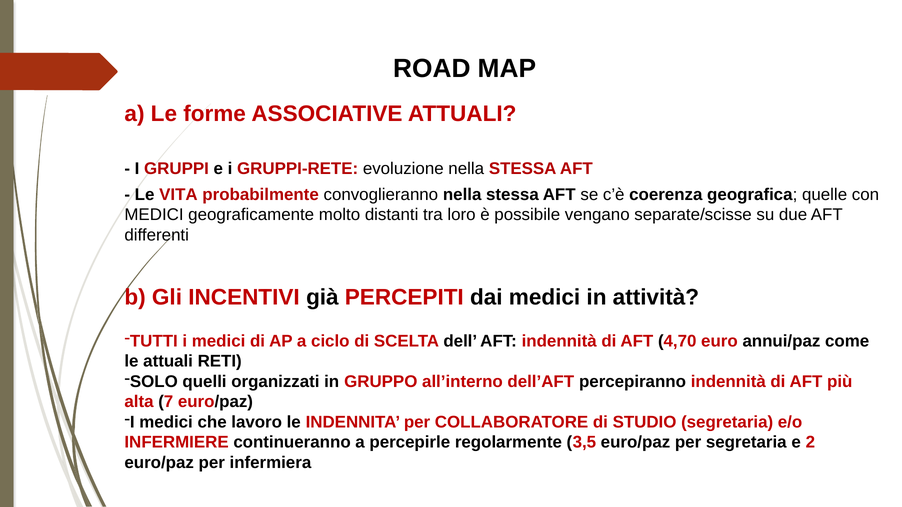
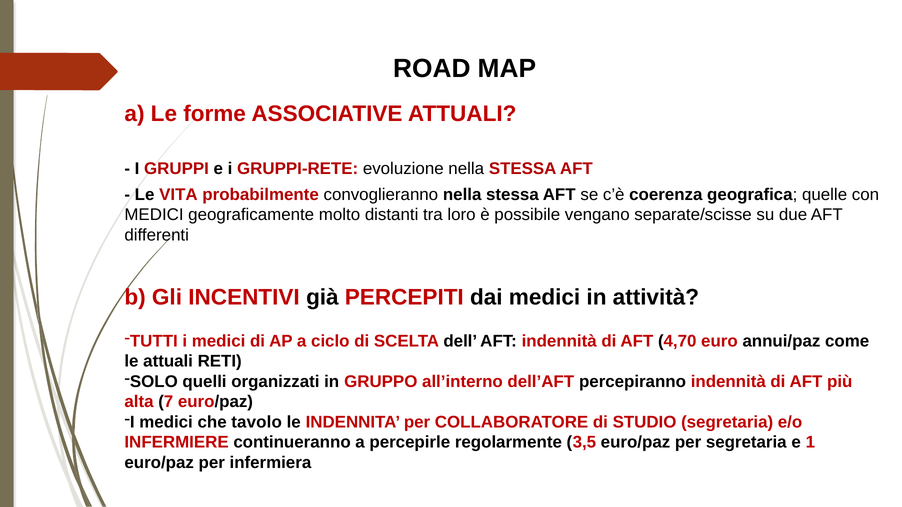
lavoro: lavoro -> tavolo
2: 2 -> 1
